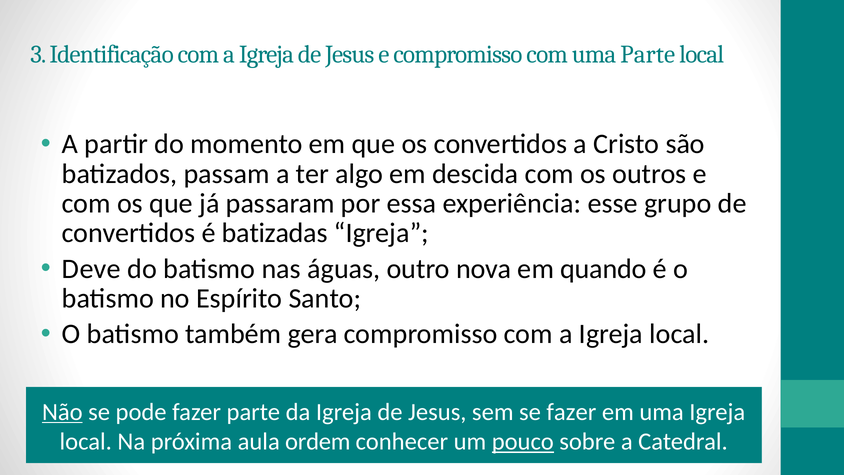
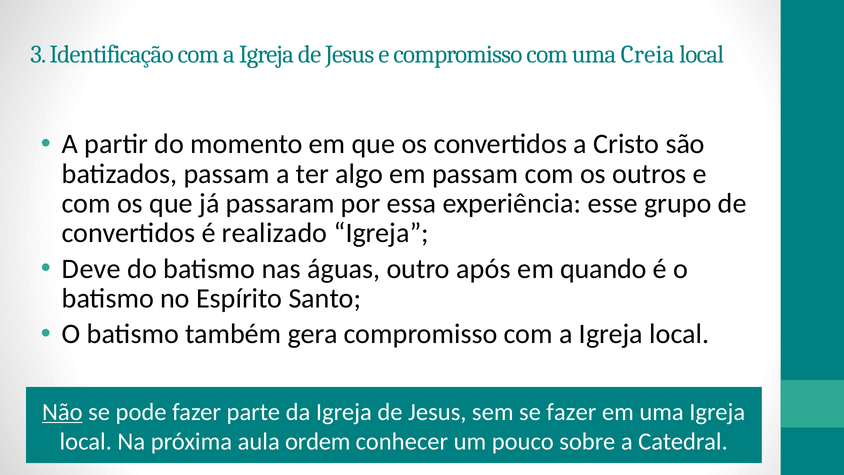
uma Parte: Parte -> Creia
em descida: descida -> passam
batizadas: batizadas -> realizado
nova: nova -> após
pouco underline: present -> none
